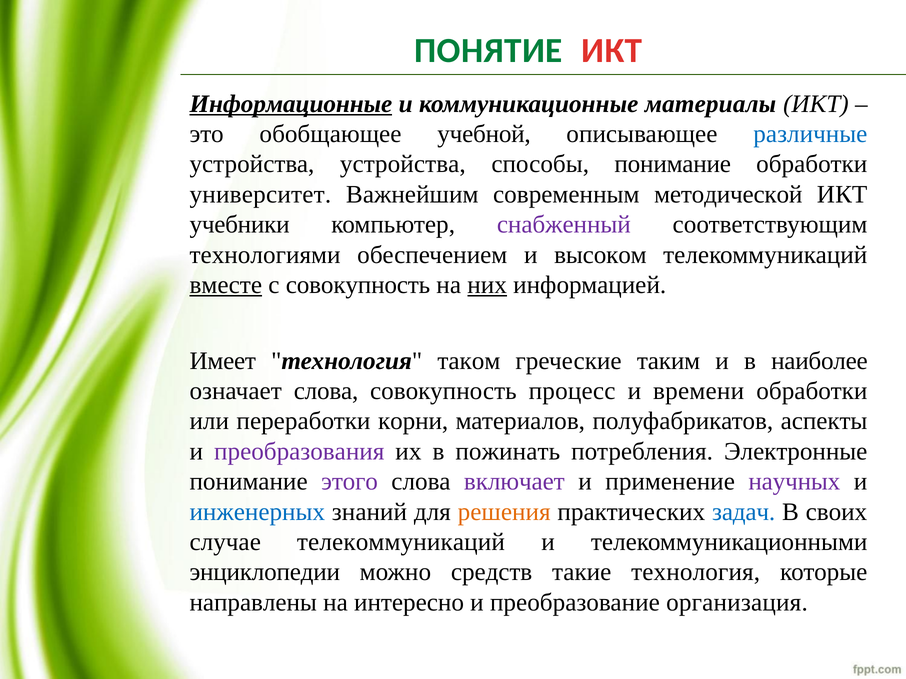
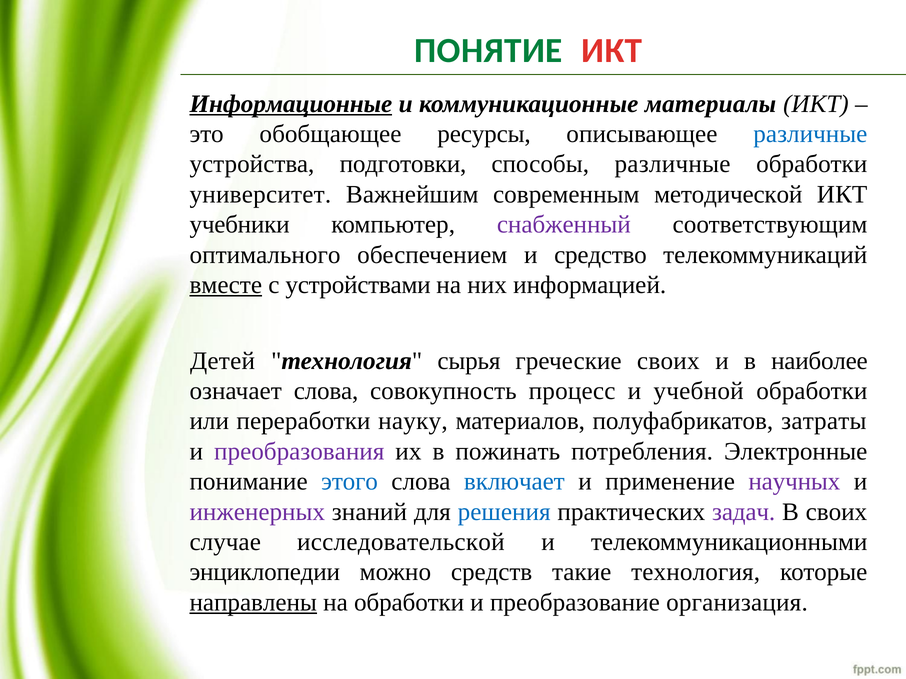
учебной: учебной -> ресурсы
устройства устройства: устройства -> подготовки
способы понимание: понимание -> различные
технологиями: технологиями -> оптимального
высоком: высоком -> средство
с совокупность: совокупность -> устройствами
них underline: present -> none
Имеет: Имеет -> Детей
таком: таком -> сырья
греческие таким: таким -> своих
времени: времени -> учебной
корни: корни -> науку
аспекты: аспекты -> затраты
этого colour: purple -> blue
включает colour: purple -> blue
инженерных colour: blue -> purple
решения colour: orange -> blue
задач colour: blue -> purple
случае телекоммуникаций: телекоммуникаций -> исследовательской
направлены underline: none -> present
на интересно: интересно -> обработки
